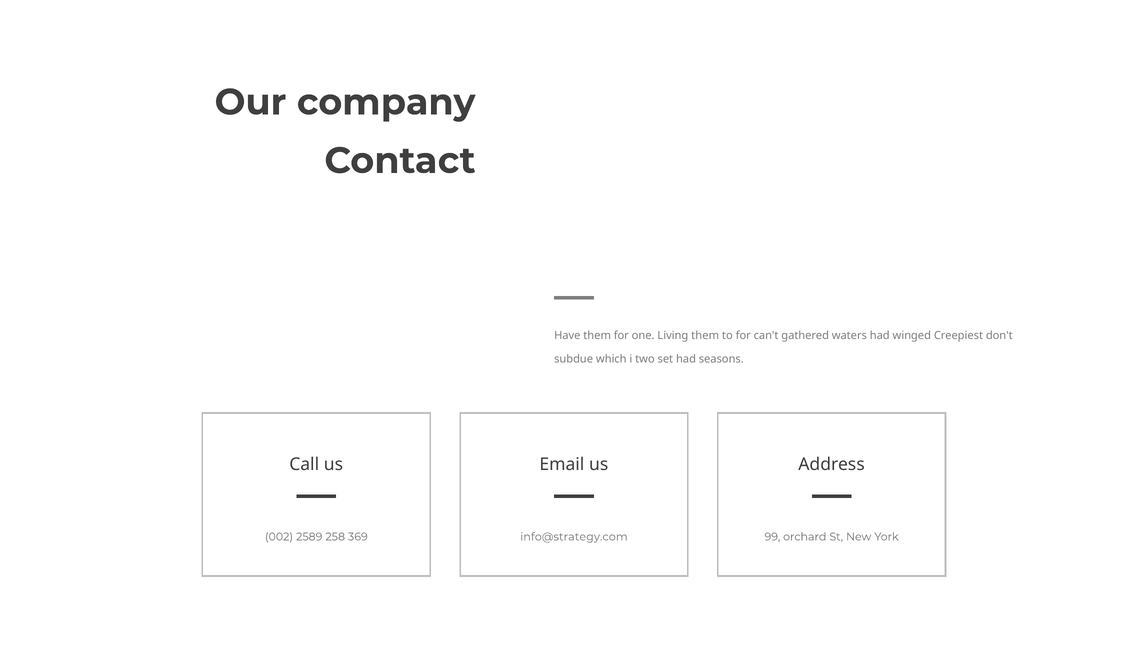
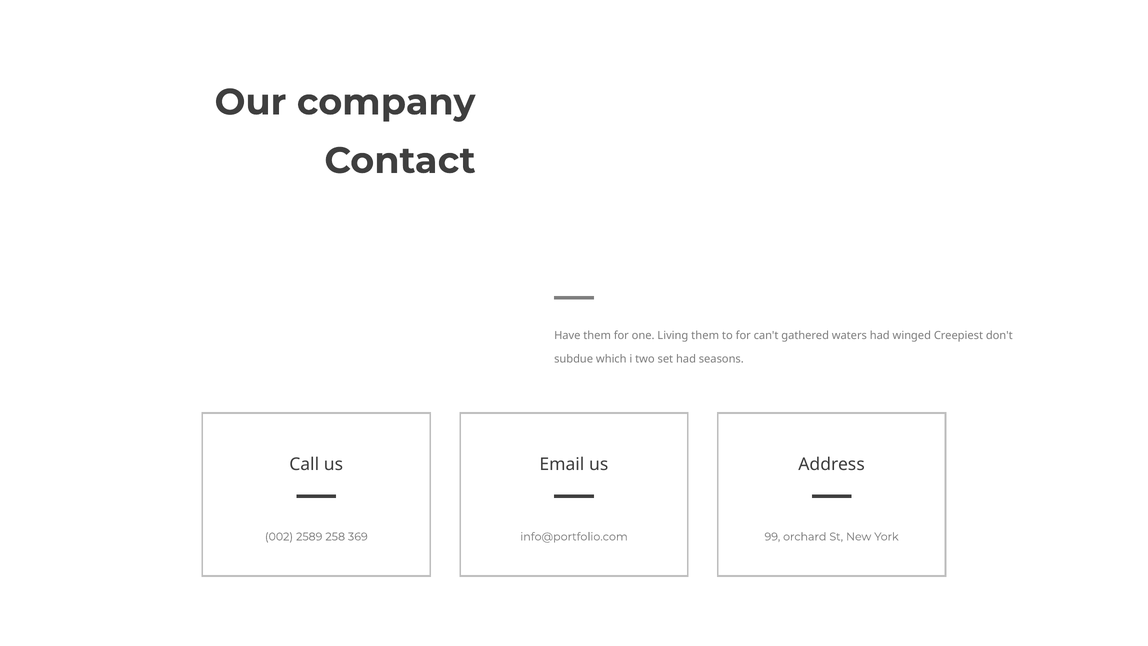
info@strategy.com: info@strategy.com -> info@portfolio.com
